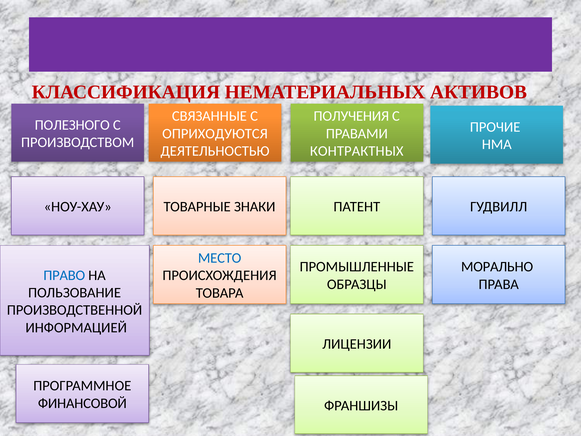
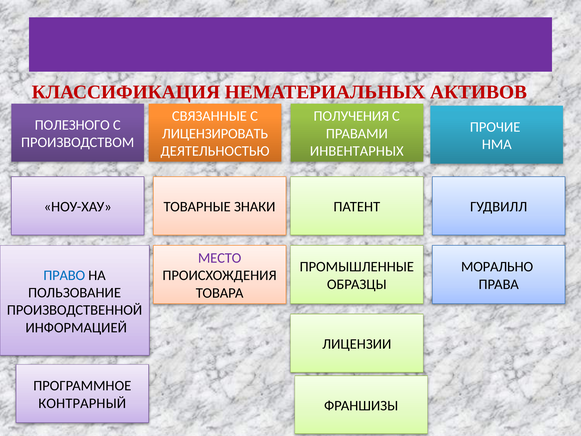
ОПРИХОДУЮТСЯ: ОПРИХОДУЮТСЯ -> ЛИЦЕНЗИРОВАТЬ
КОНТРАКТНЫХ: КОНТРАКТНЫХ -> ИНВЕНТАРНЫХ
МЕСТО colour: blue -> purple
ФИНАНСОВОЙ: ФИНАНСОВОЙ -> КОНТРАРНЫЙ
